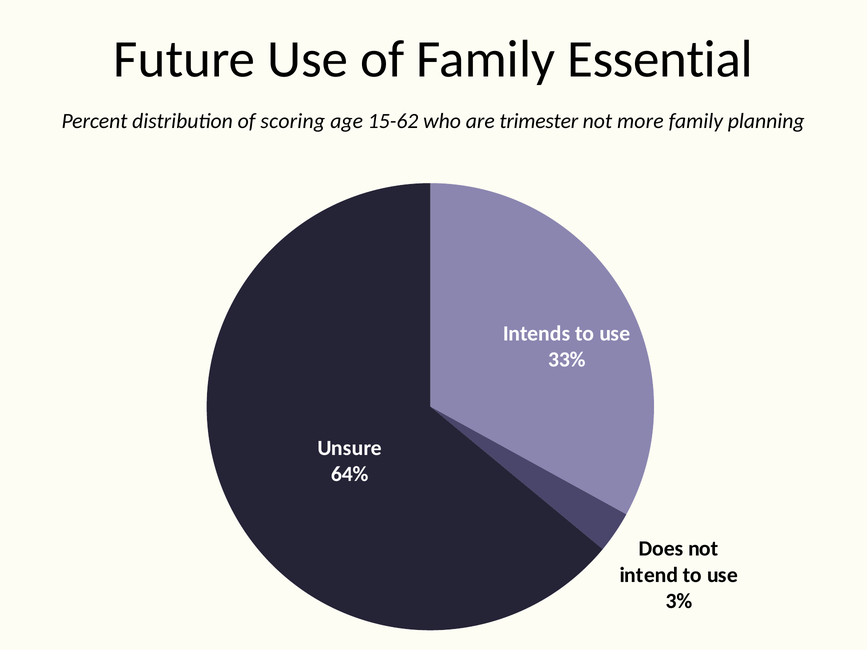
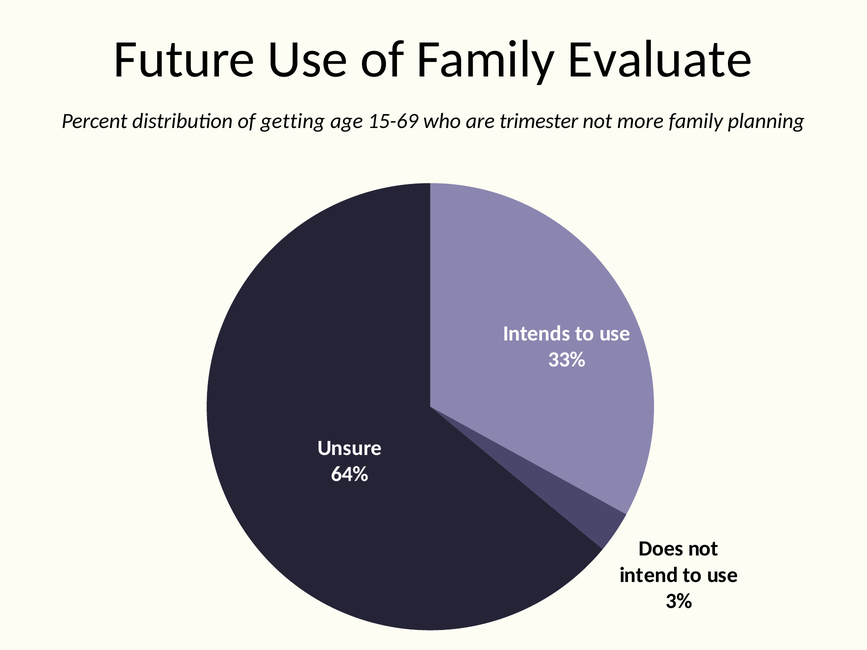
Essential: Essential -> Evaluate
scoring: scoring -> getting
15-62: 15-62 -> 15-69
